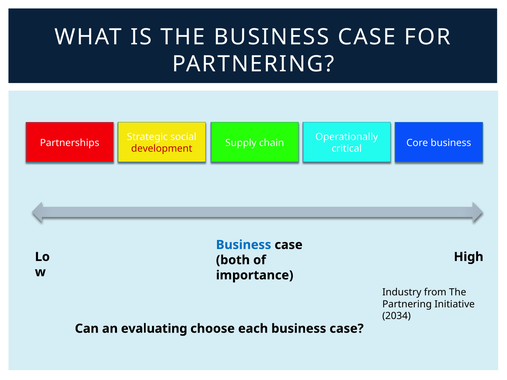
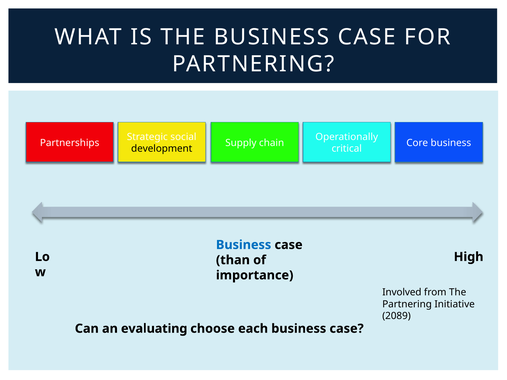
development colour: red -> black
both: both -> than
Industry: Industry -> Involved
2034: 2034 -> 2089
